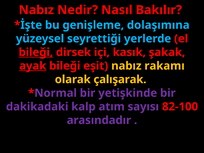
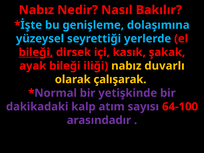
ayak underline: present -> none
eşit: eşit -> iliği
rakamı: rakamı -> duvarlı
82-100: 82-100 -> 64-100
